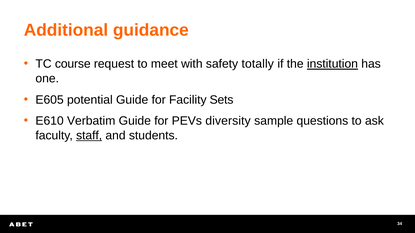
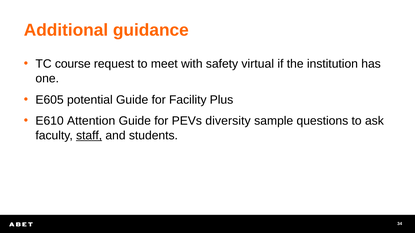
totally: totally -> virtual
institution underline: present -> none
Sets: Sets -> Plus
Verbatim: Verbatim -> Attention
